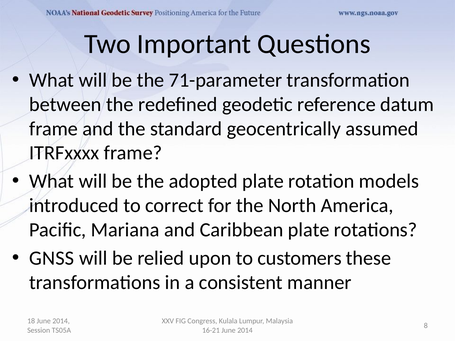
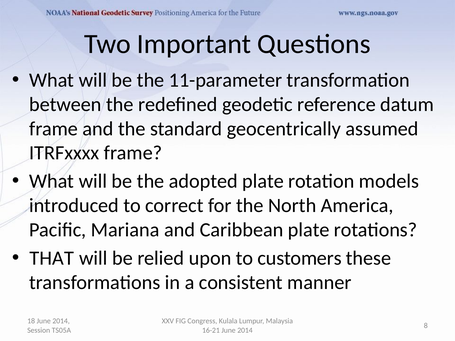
71-parameter: 71-parameter -> 11-parameter
GNSS: GNSS -> THAT
